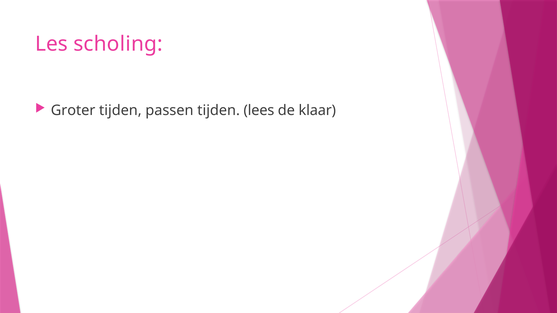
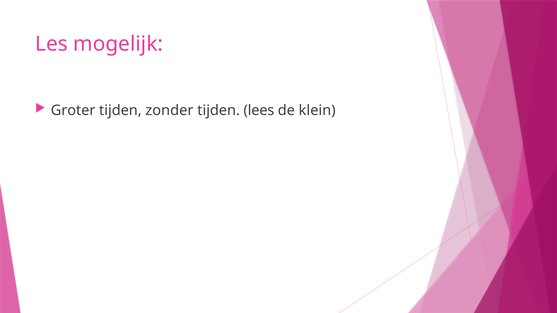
scholing: scholing -> mogelijk
passen: passen -> zonder
klaar: klaar -> klein
